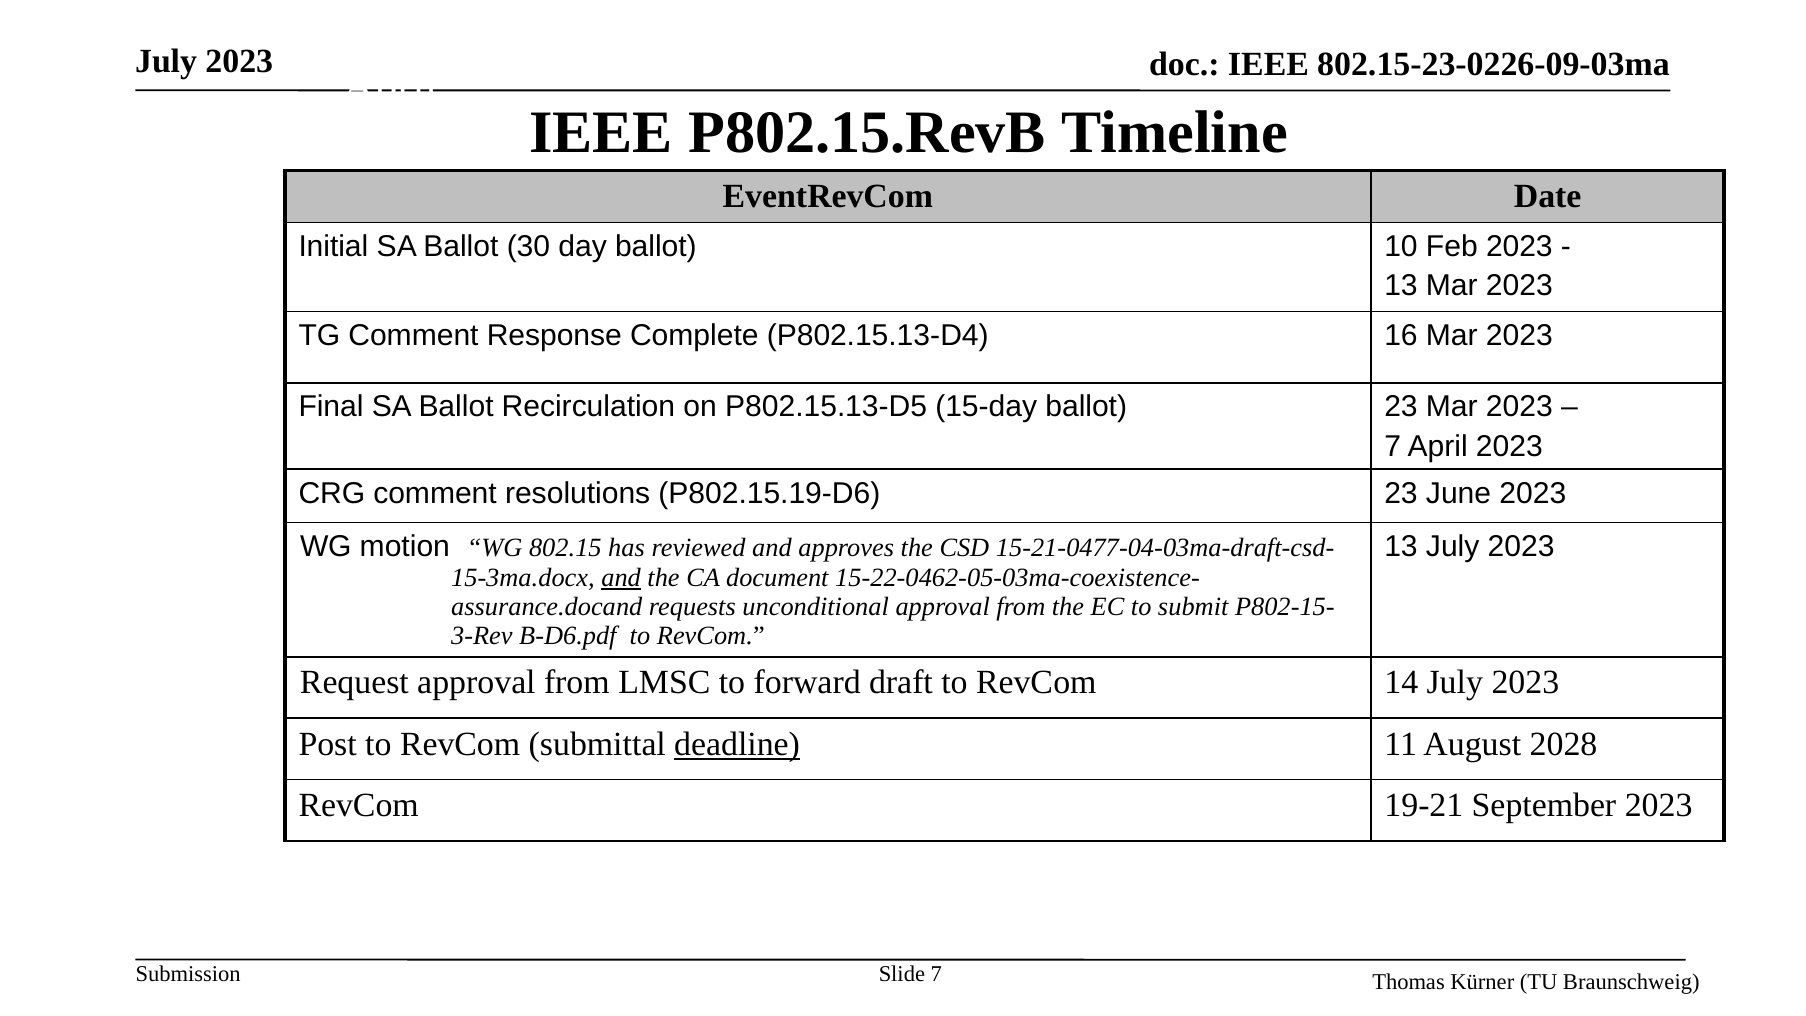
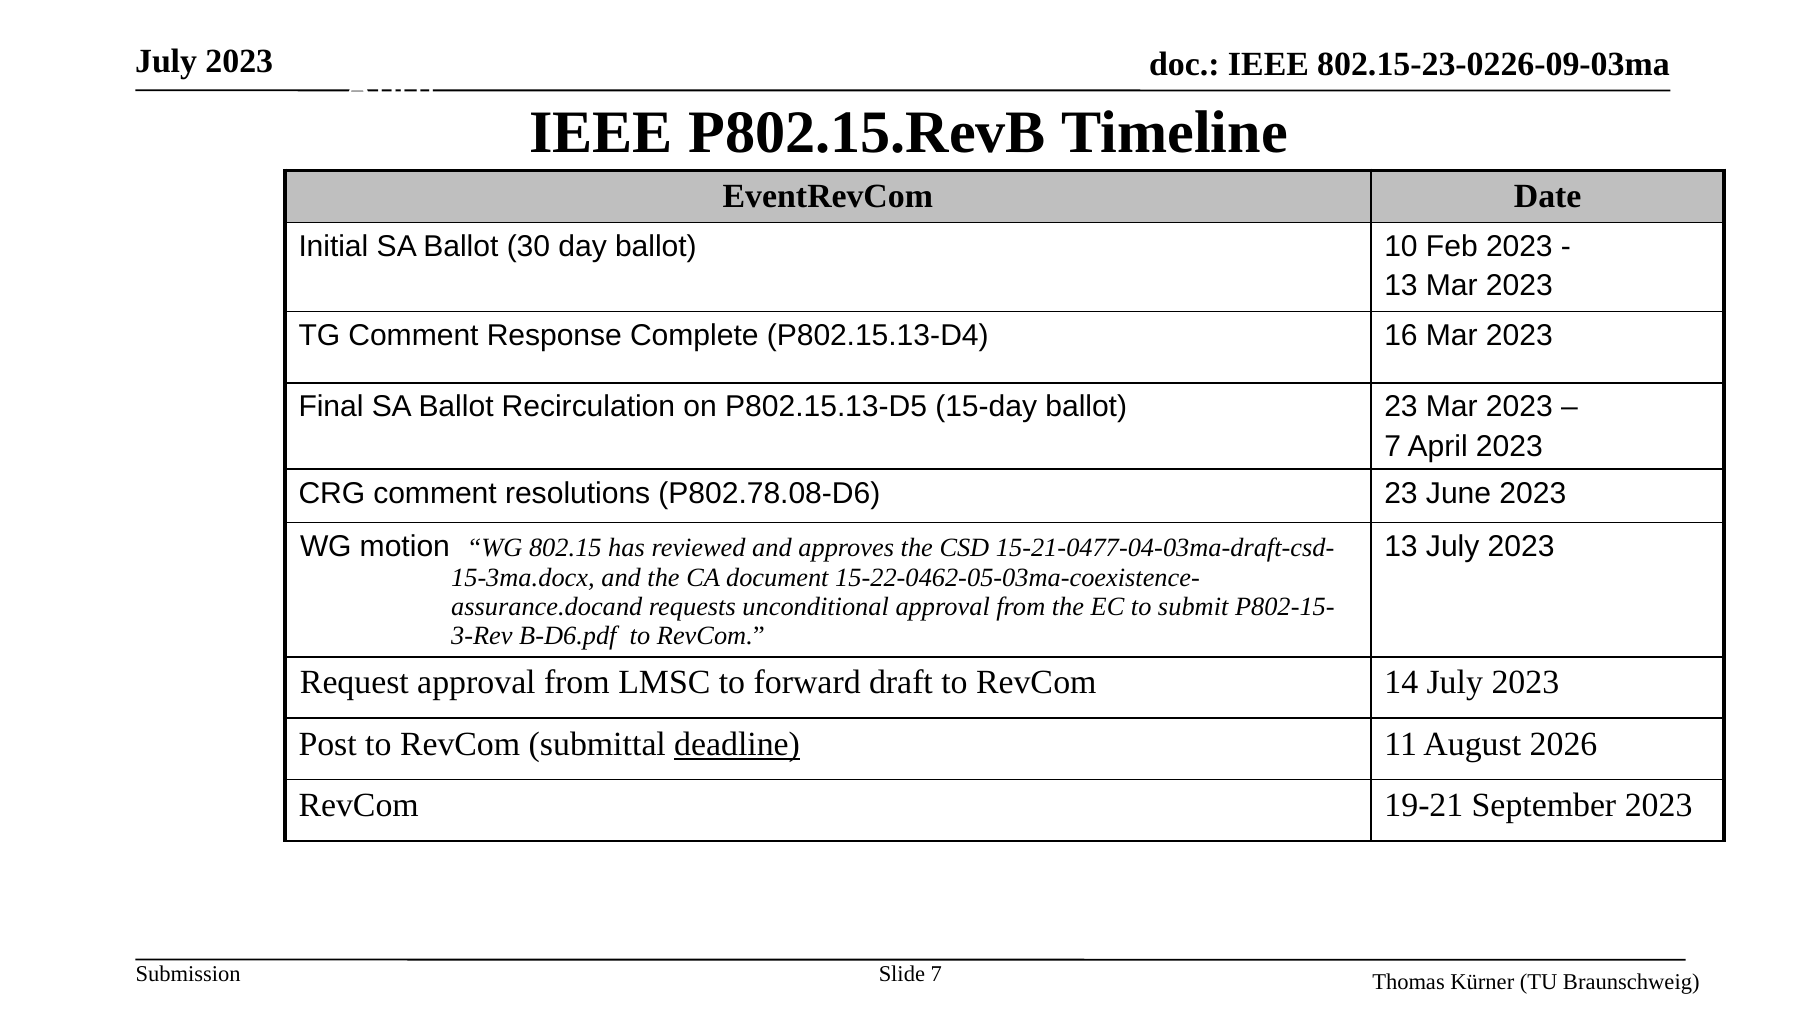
P802.15.19-D6: P802.15.19-D6 -> P802.78.08-D6
and at (621, 577) underline: present -> none
2028: 2028 -> 2026
